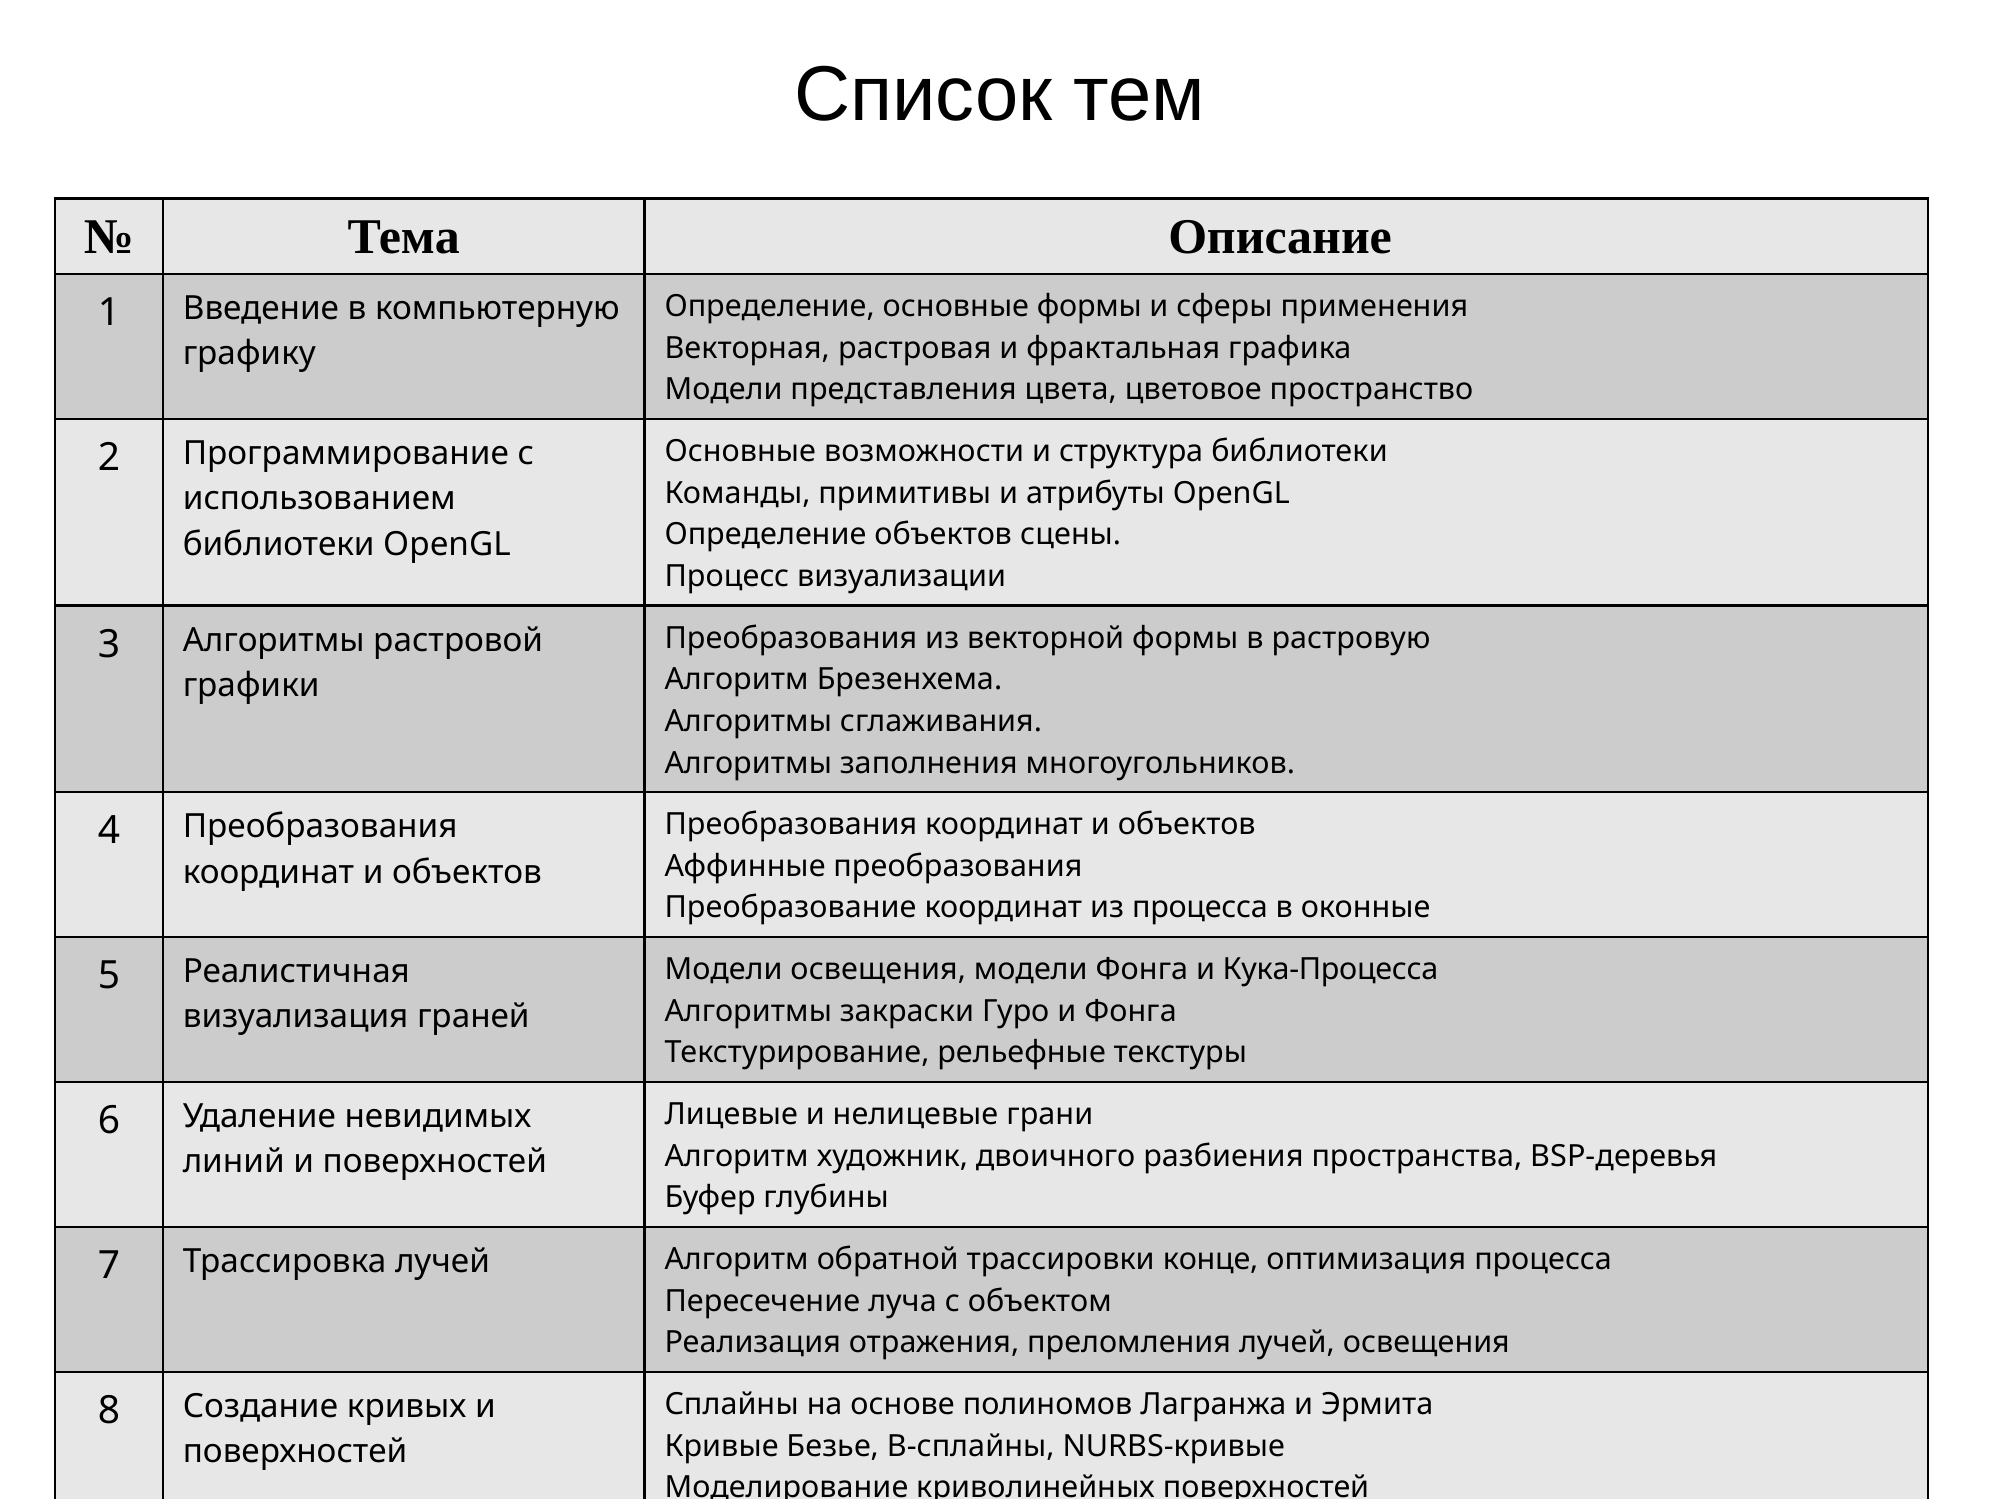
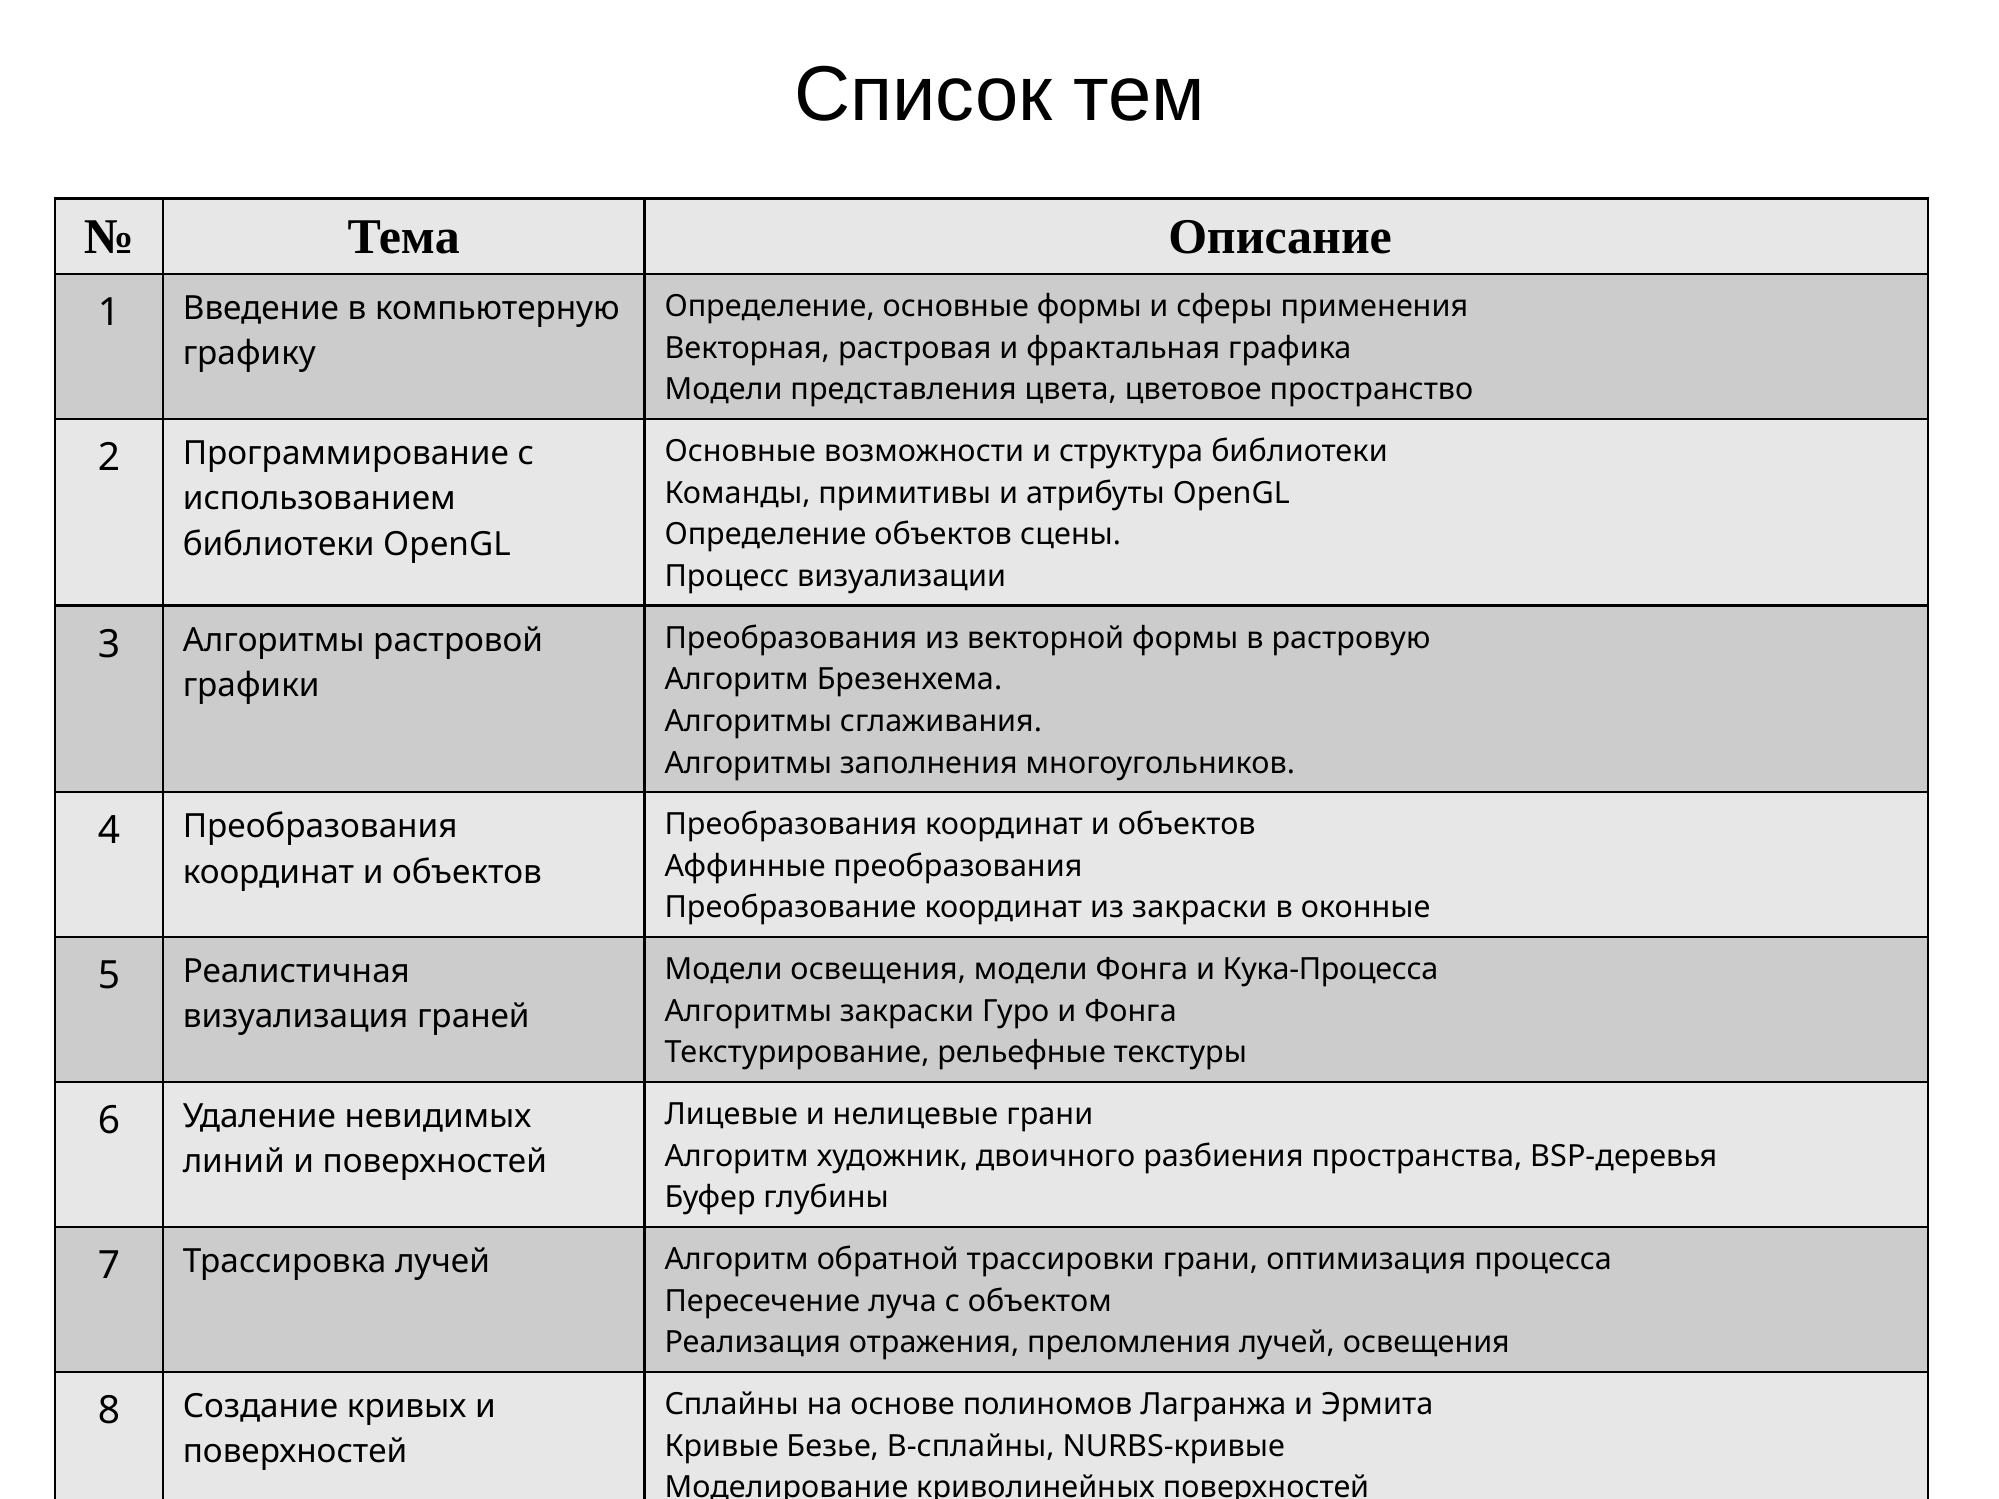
из процесса: процесса -> закраски
трассировки конце: конце -> грани
